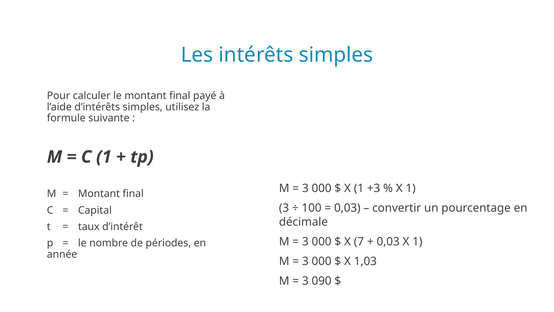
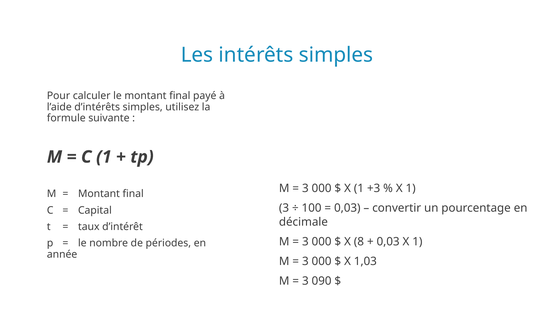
7: 7 -> 8
